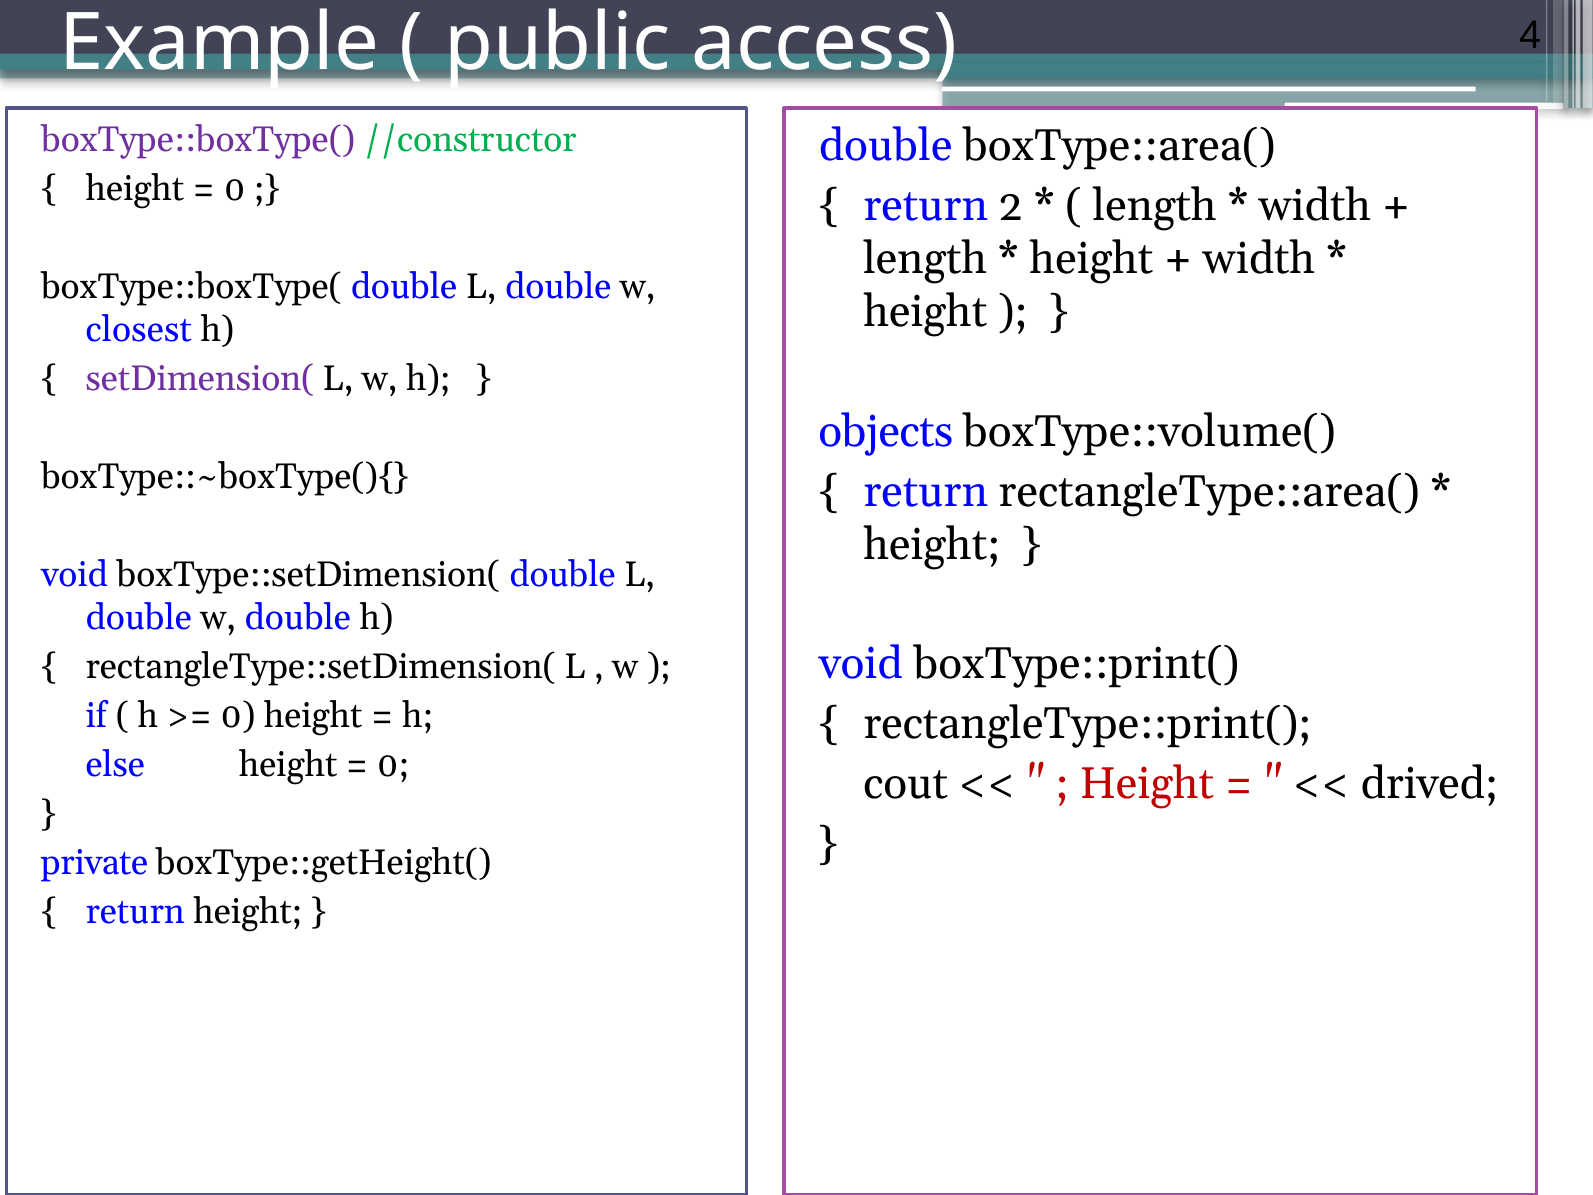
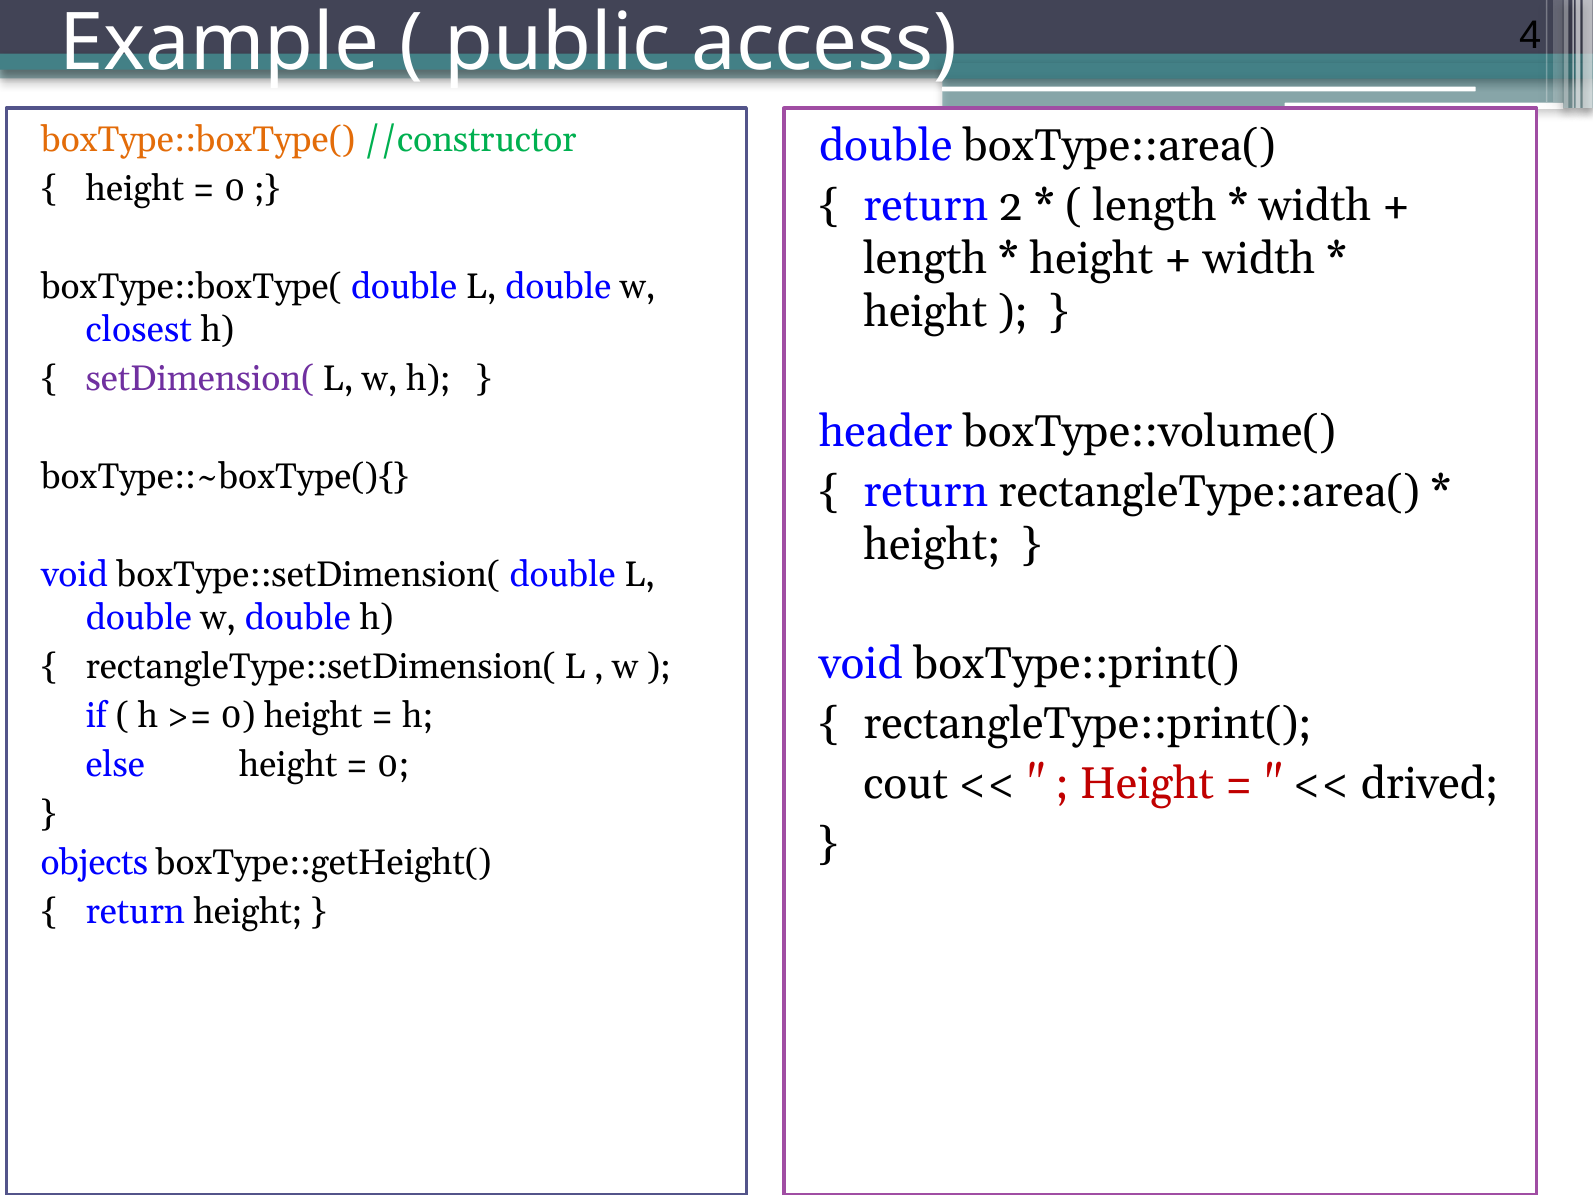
boxType::boxType( at (198, 140) colour: purple -> orange
objects: objects -> header
private: private -> objects
